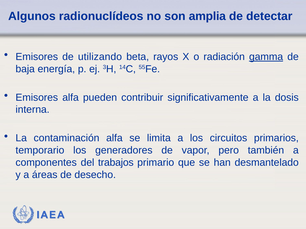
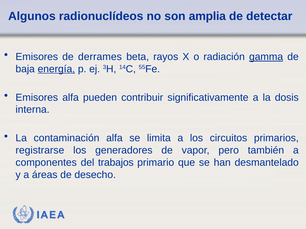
utilizando: utilizando -> derrames
energía underline: none -> present
temporario: temporario -> registrarse
